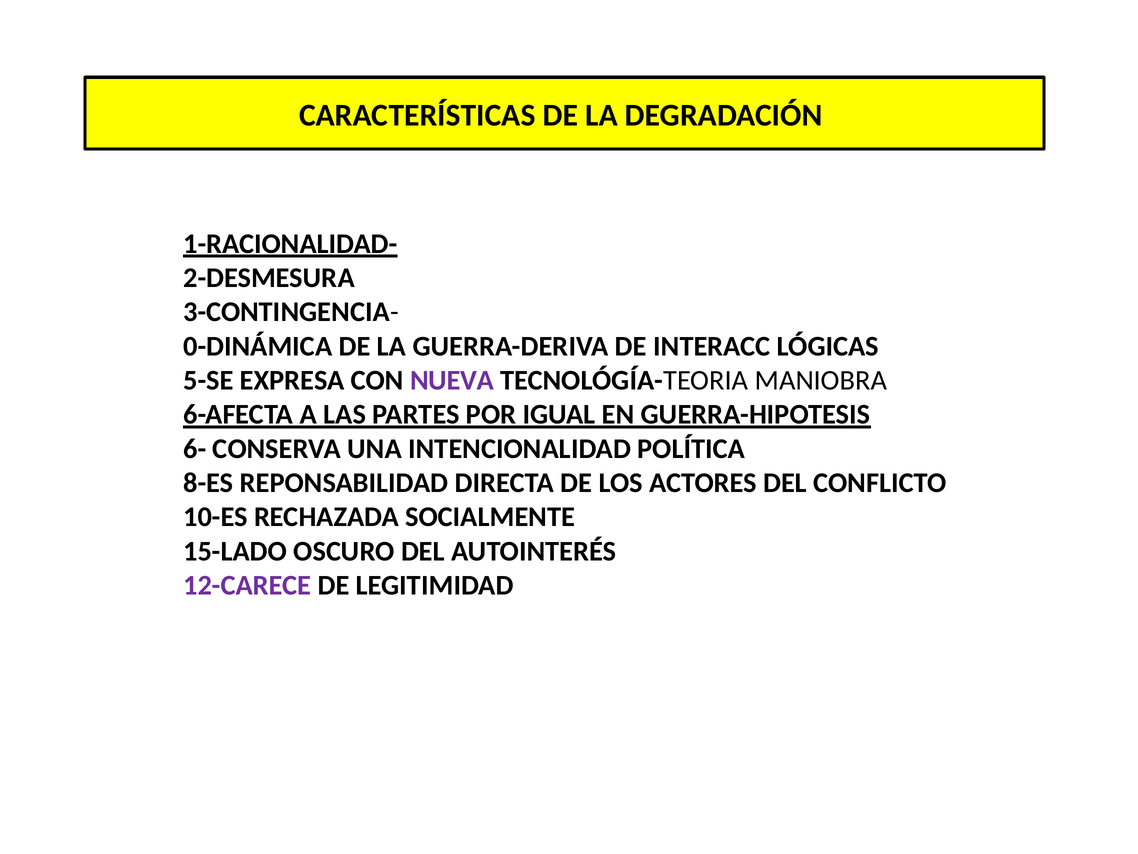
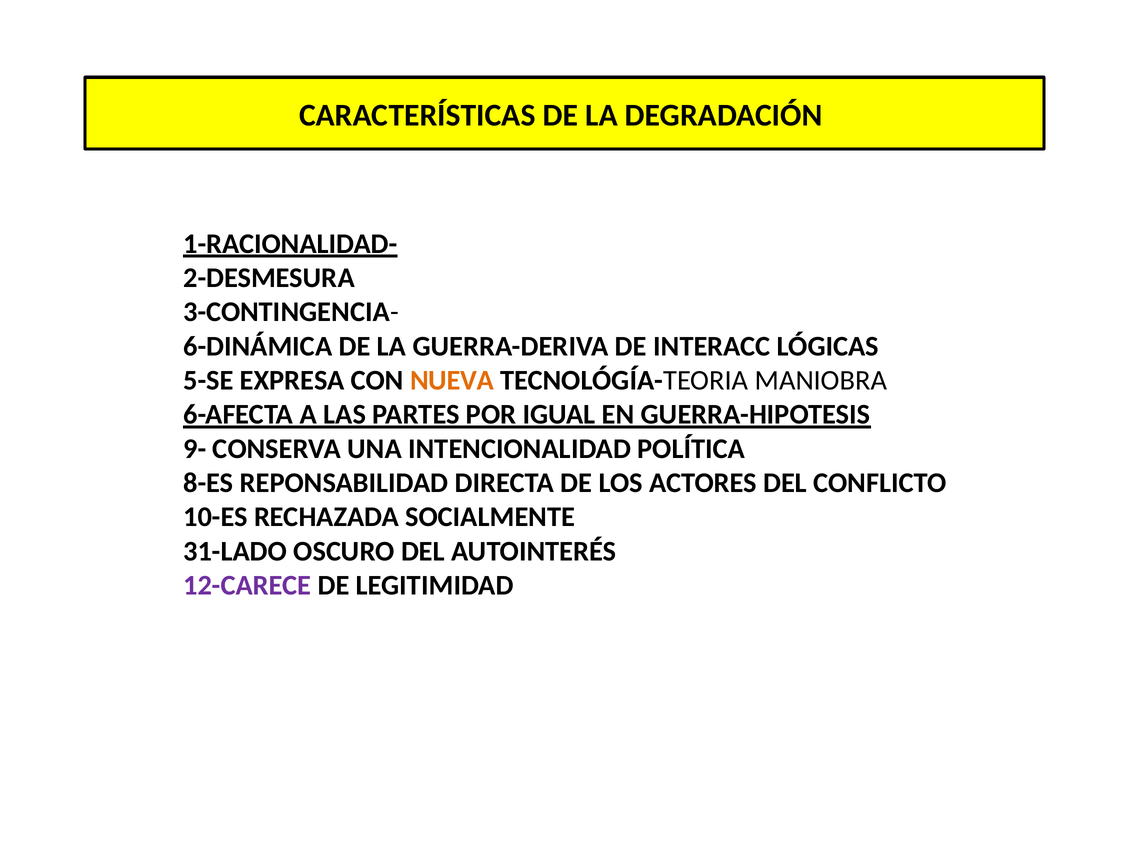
0-DINÁMICA: 0-DINÁMICA -> 6-DINÁMICA
NUEVA colour: purple -> orange
6-: 6- -> 9-
15-LADO: 15-LADO -> 31-LADO
